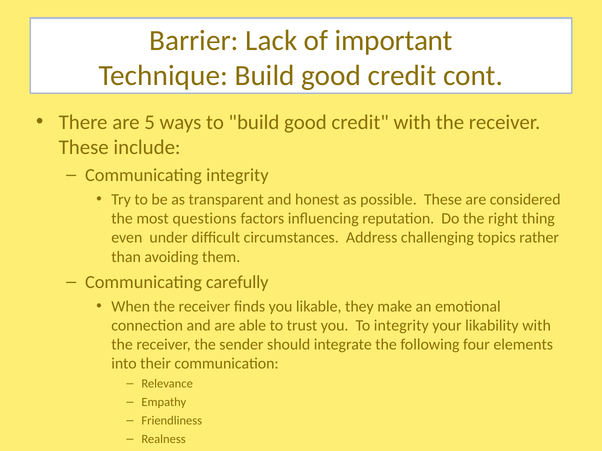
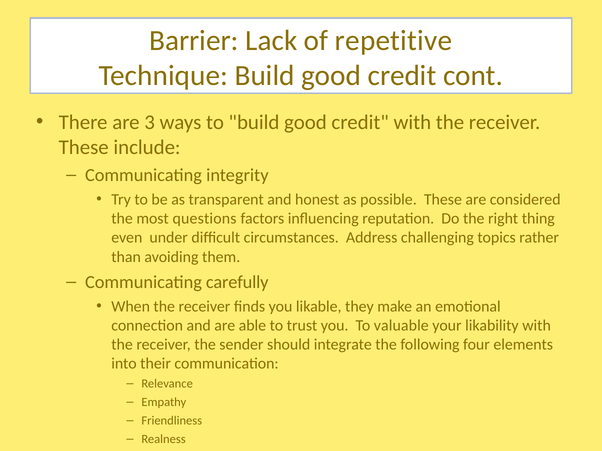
important: important -> repetitive
5: 5 -> 3
To integrity: integrity -> valuable
